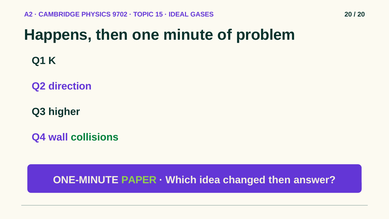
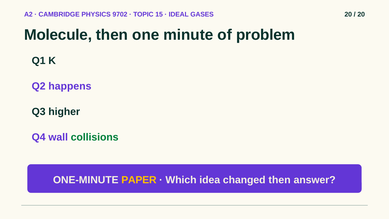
Happens: Happens -> Molecule
direction: direction -> happens
PAPER colour: light green -> yellow
